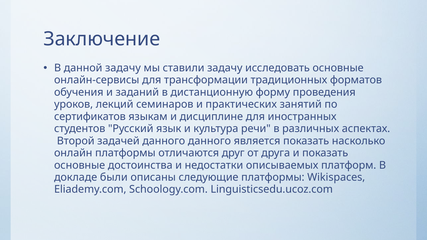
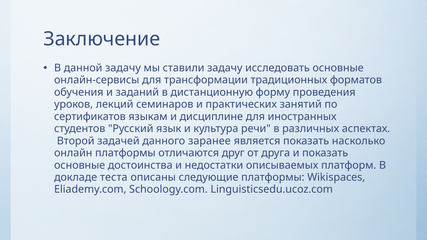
данного данного: данного -> заранее
были: были -> теста
